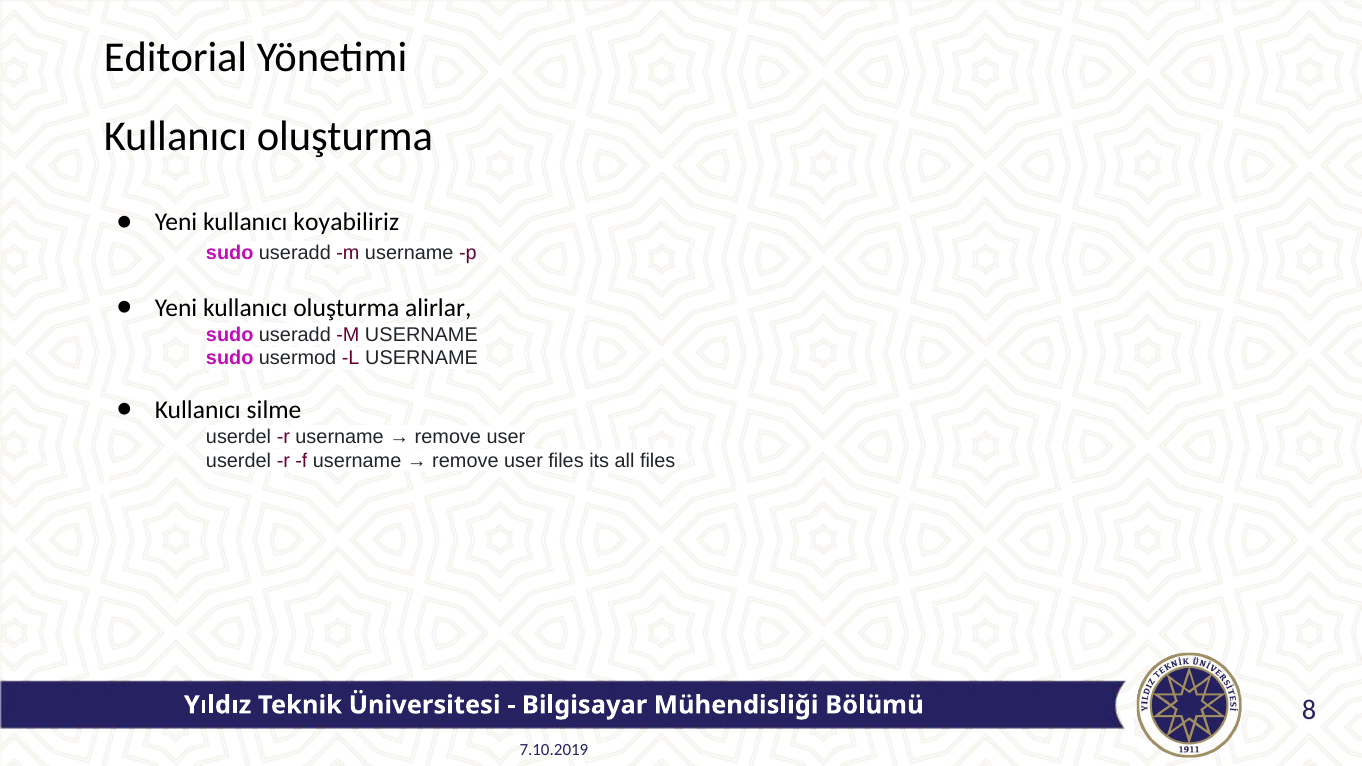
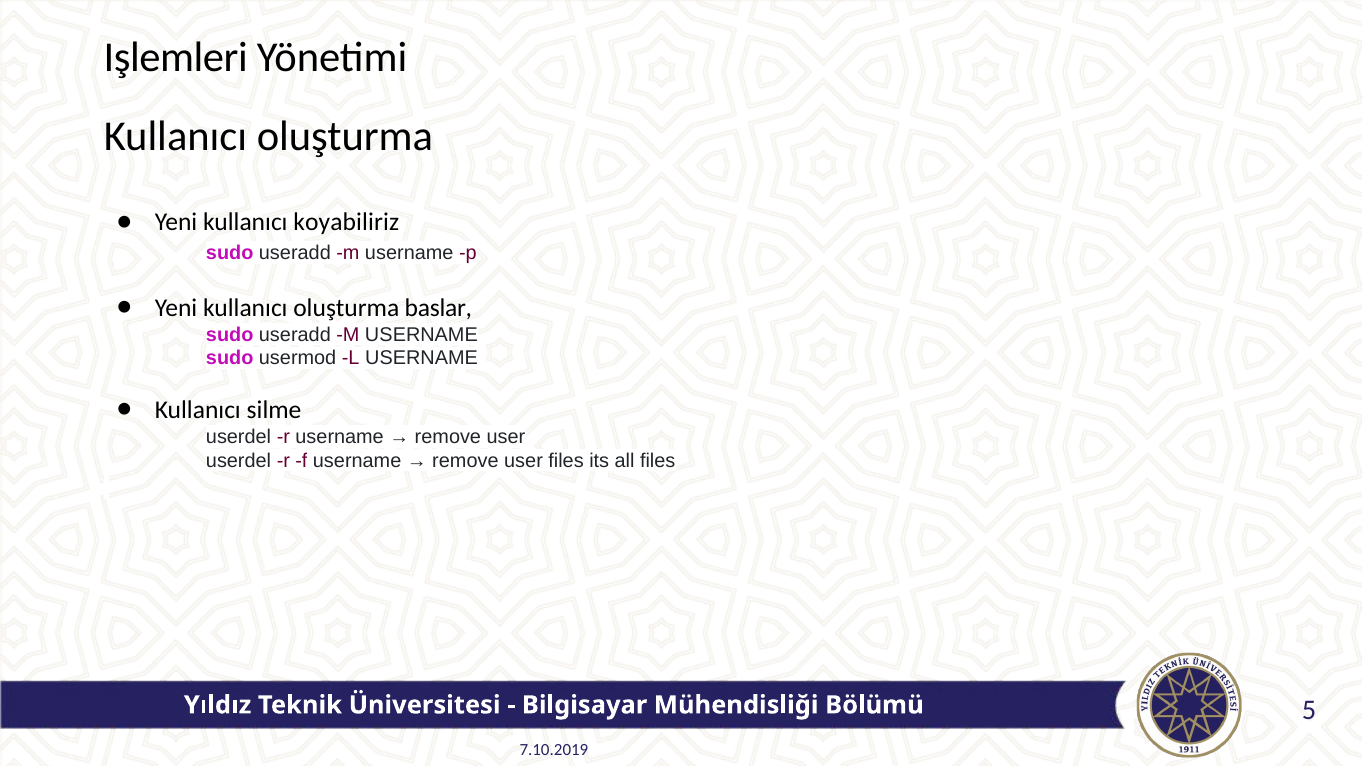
Editorial: Editorial -> Işlemleri
alirlar: alirlar -> baslar
8: 8 -> 5
